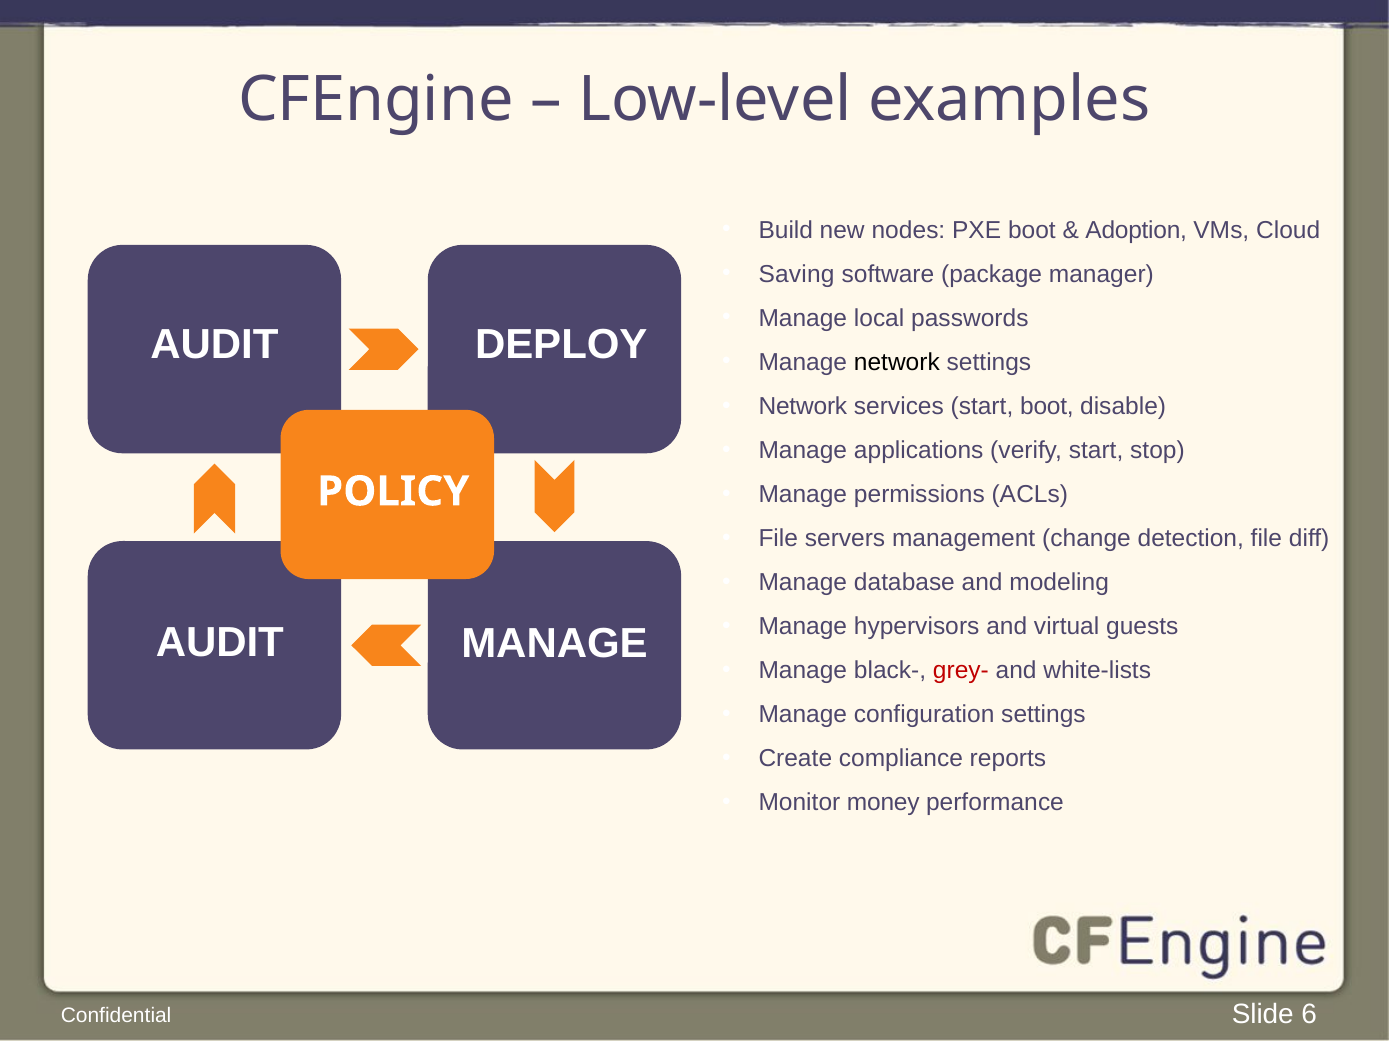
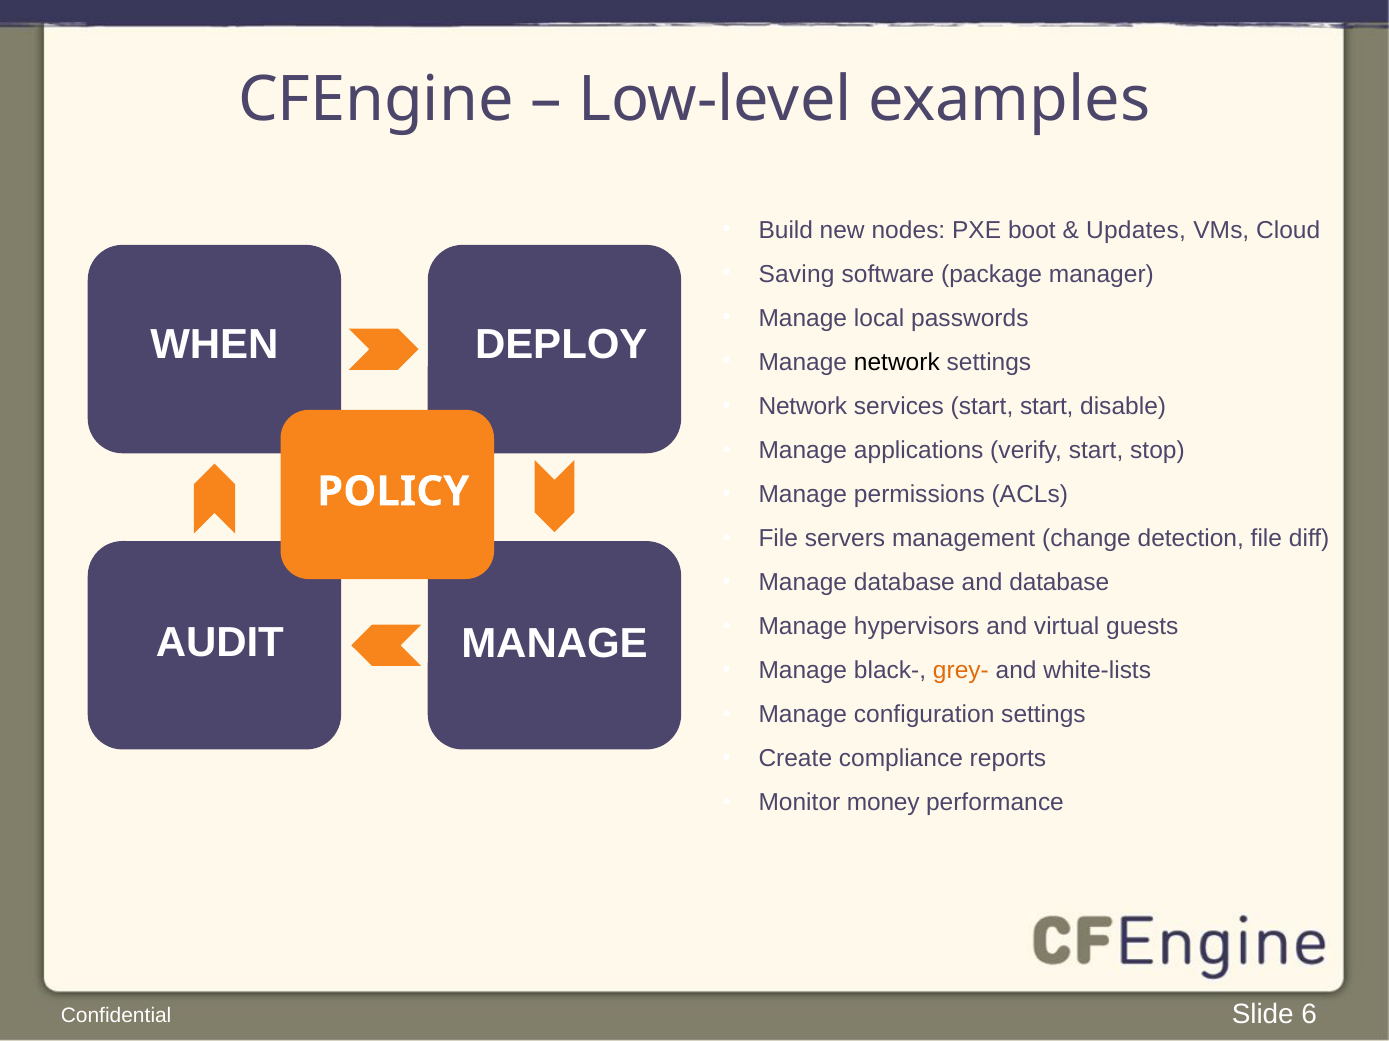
Adoption: Adoption -> Updates
AUDIT at (214, 345): AUDIT -> WHEN
start boot: boot -> start
and modeling: modeling -> database
grey- colour: red -> orange
